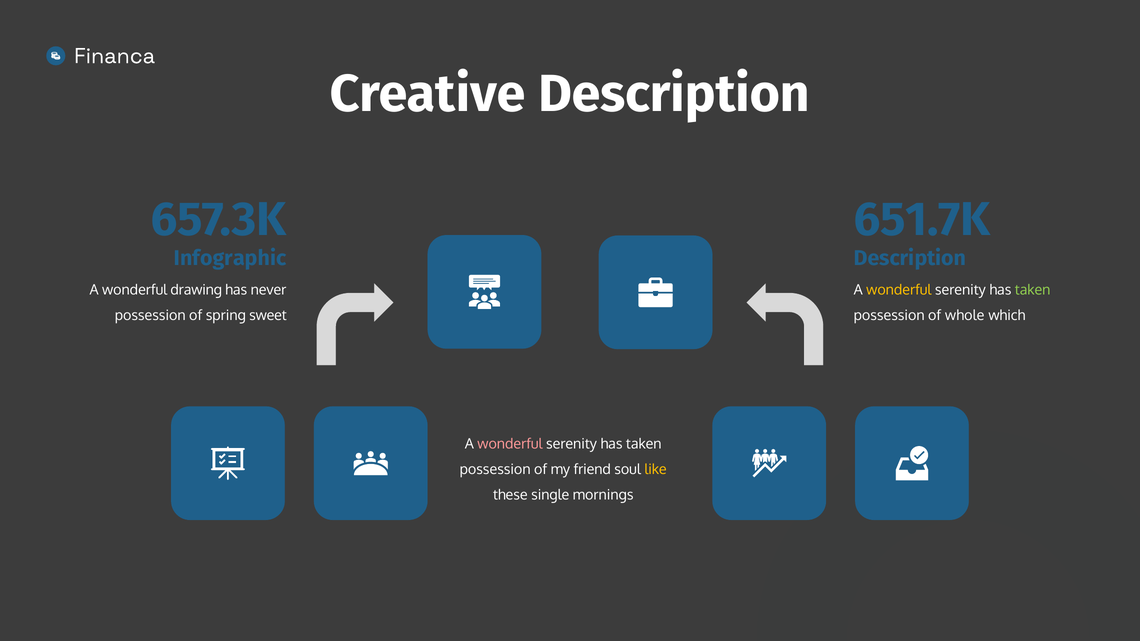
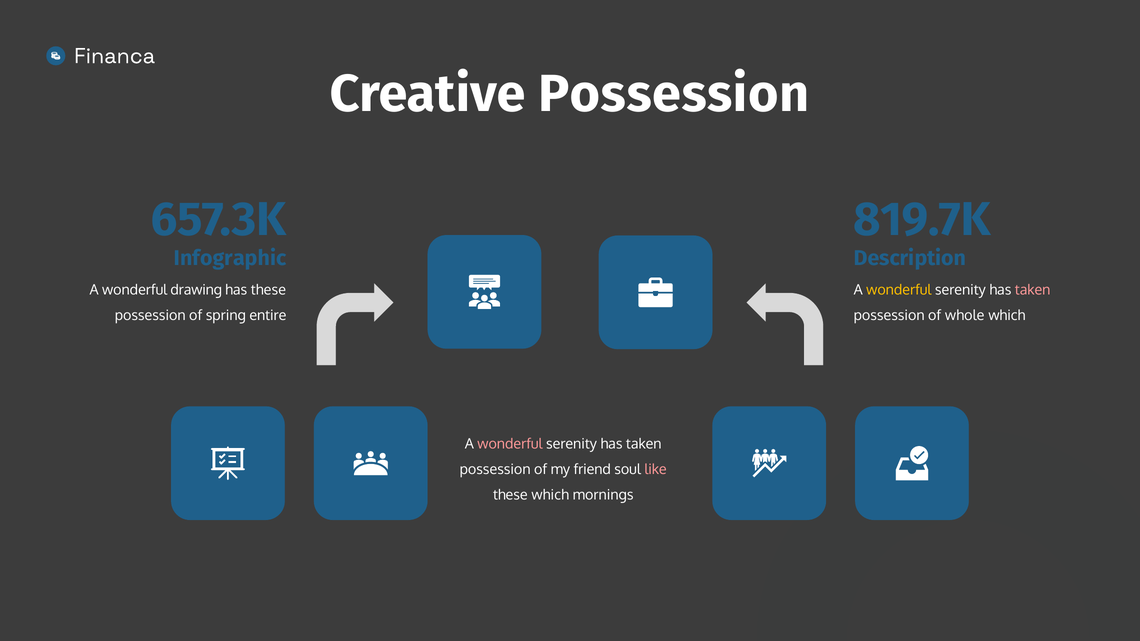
Creative Description: Description -> Possession
651.7K: 651.7K -> 819.7K
has never: never -> these
taken at (1033, 290) colour: light green -> pink
sweet: sweet -> entire
like colour: yellow -> pink
these single: single -> which
